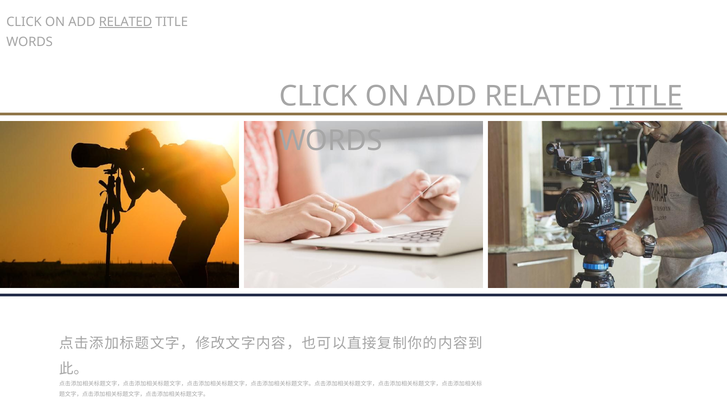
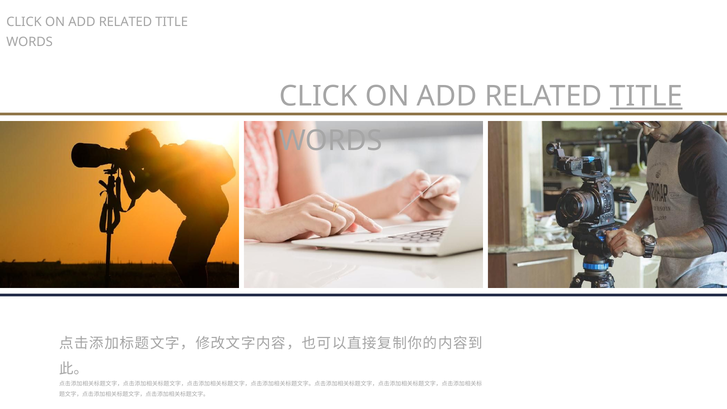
RELATED at (125, 22) underline: present -> none
